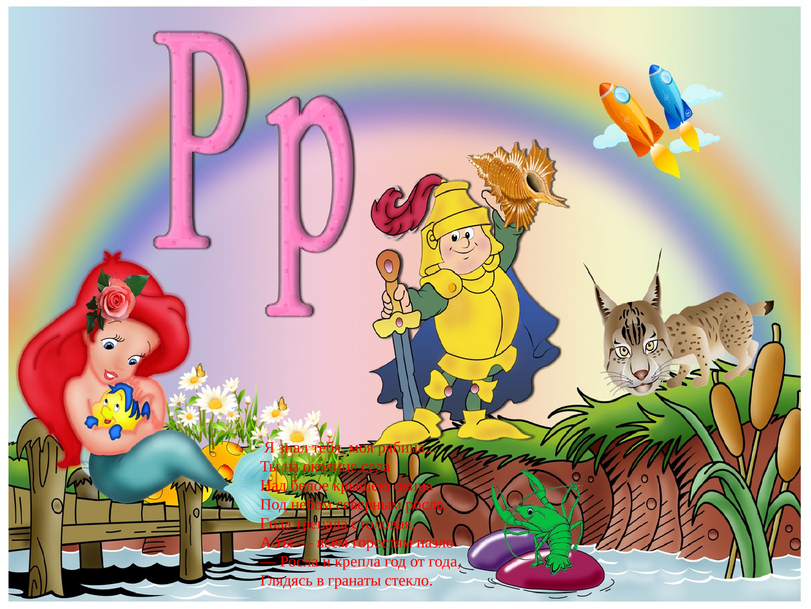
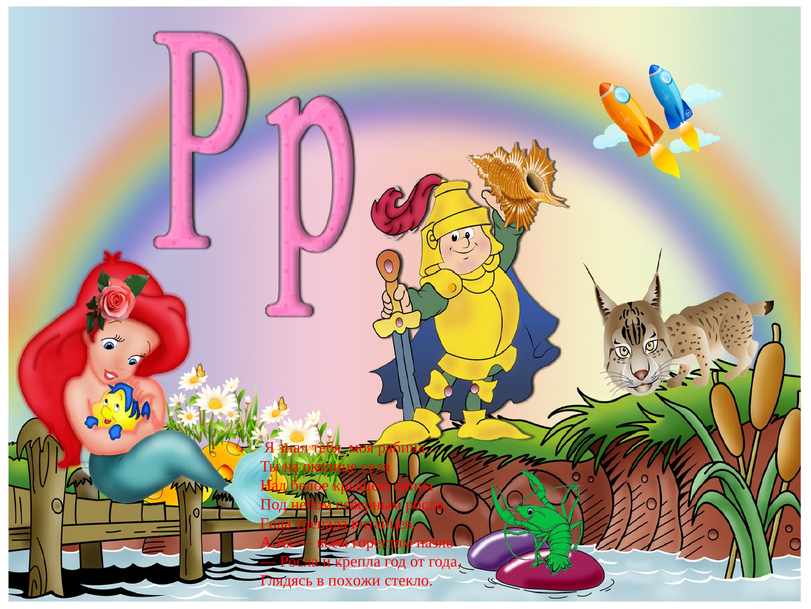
столовая: столовая -> китайцев
гранаты: гранаты -> похожи
